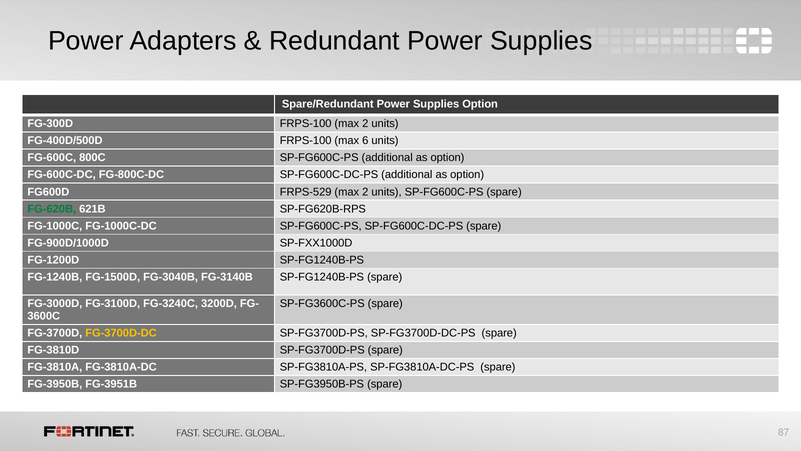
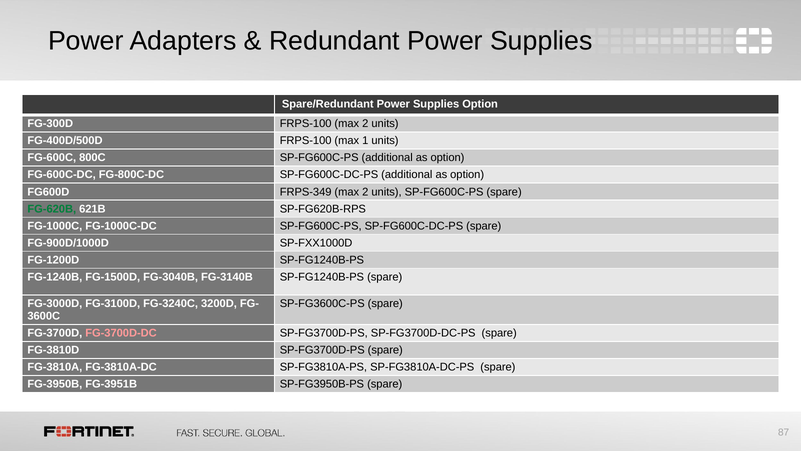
6: 6 -> 1
FRPS-529: FRPS-529 -> FRPS-349
FG-3700D-DC colour: yellow -> pink
